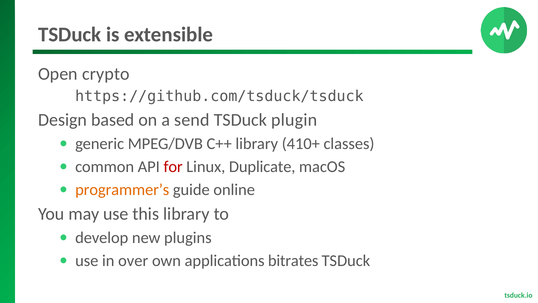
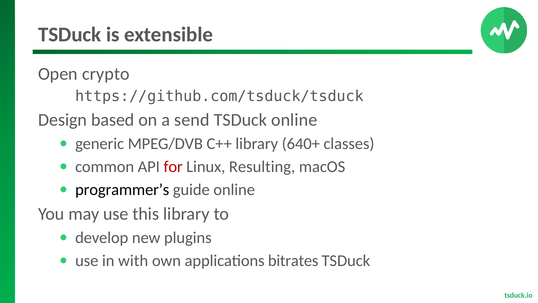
TSDuck plugin: plugin -> online
410+: 410+ -> 640+
Duplicate: Duplicate -> Resulting
programmer’s colour: orange -> black
over: over -> with
